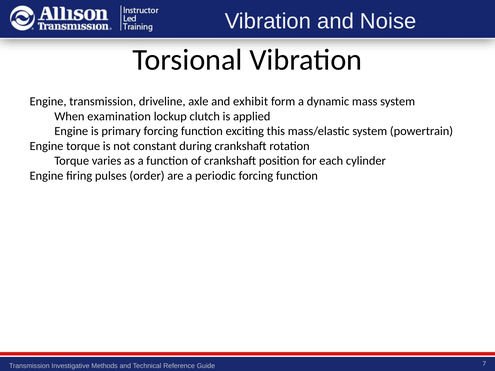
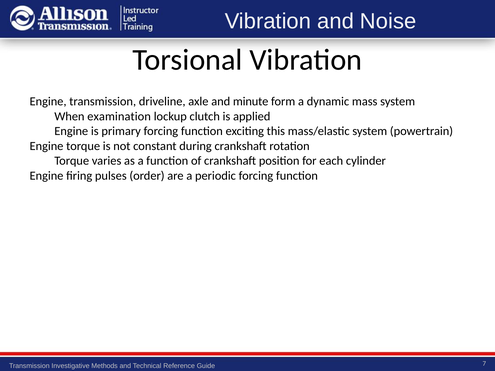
exhibit: exhibit -> minute
